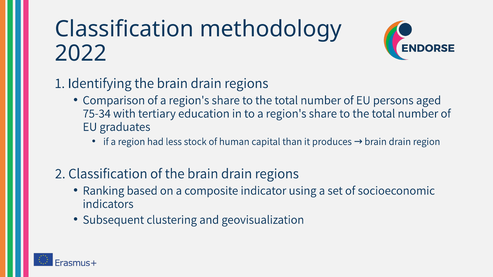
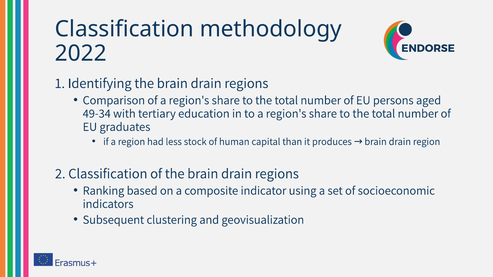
75-34: 75-34 -> 49-34
